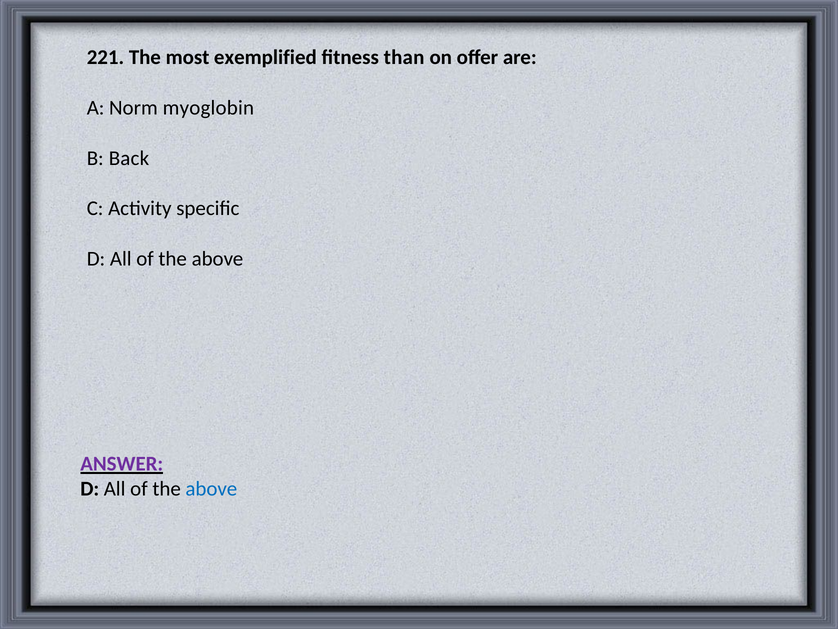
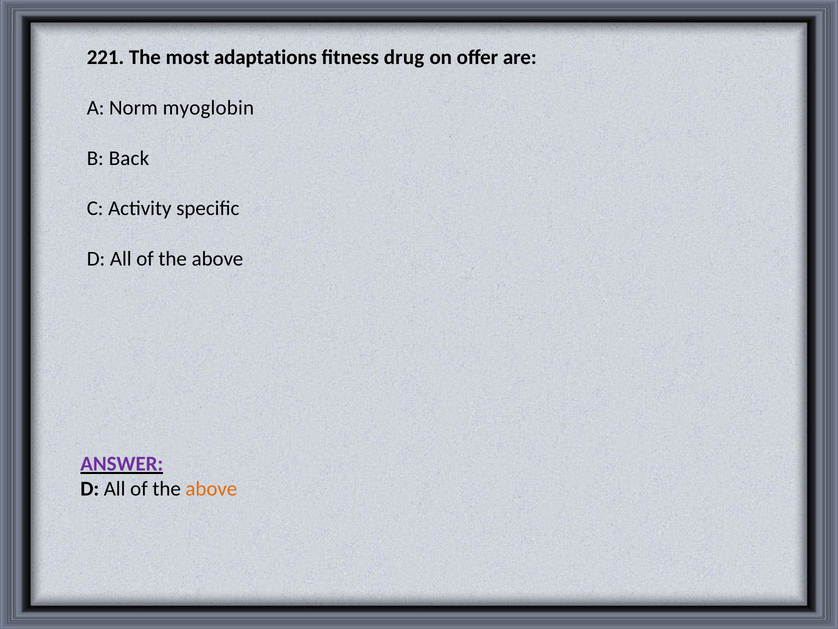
exemplified: exemplified -> adaptations
than: than -> drug
above at (211, 488) colour: blue -> orange
